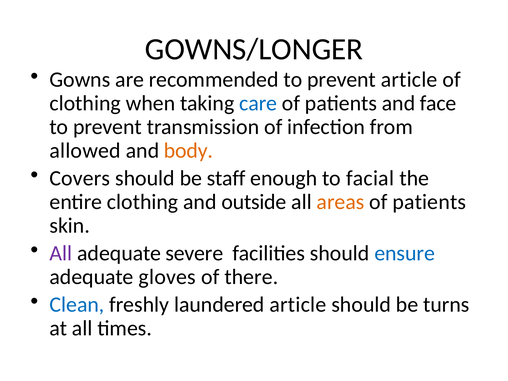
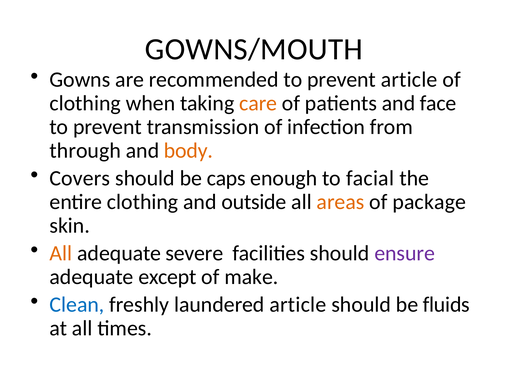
GOWNS/LONGER: GOWNS/LONGER -> GOWNS/MOUTH
care colour: blue -> orange
allowed: allowed -> through
staff: staff -> caps
patients at (429, 202): patients -> package
All at (61, 253) colour: purple -> orange
ensure colour: blue -> purple
gloves: gloves -> except
there: there -> make
turns: turns -> fluids
